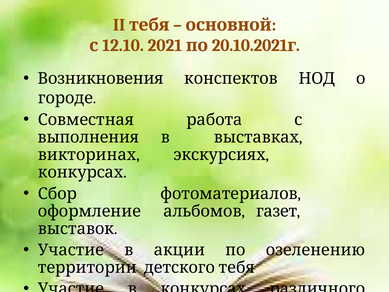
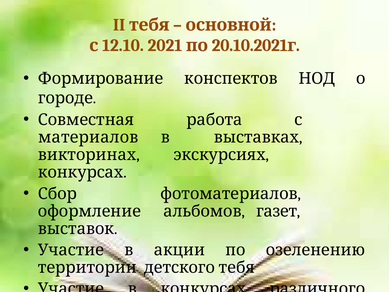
Возникновения: Возникновения -> Формирование
выполнения: выполнения -> материалов
